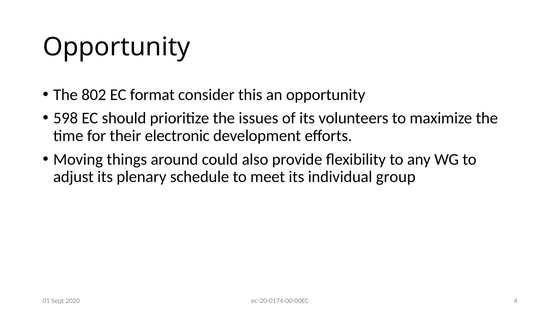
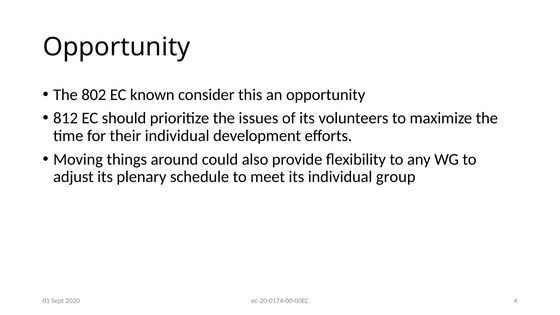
format: format -> known
598: 598 -> 812
their electronic: electronic -> individual
